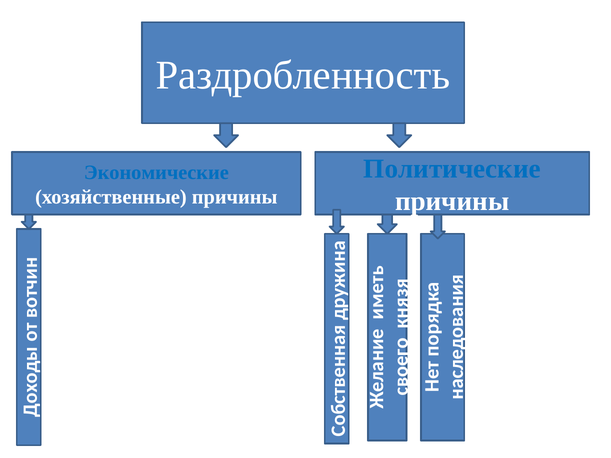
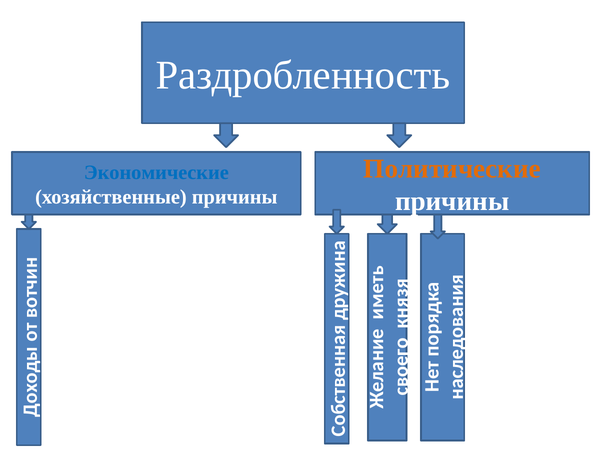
Политические colour: blue -> orange
